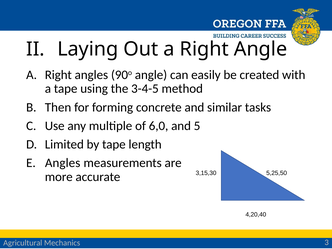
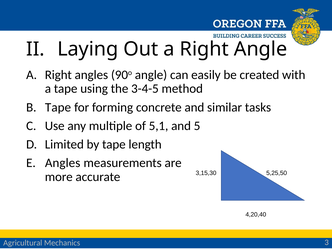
Then at (58, 107): Then -> Tape
6,0: 6,0 -> 5,1
